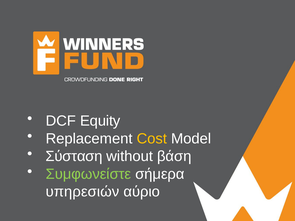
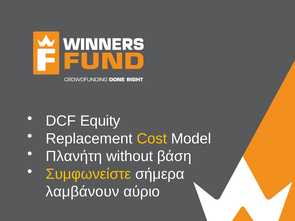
Σύσταση: Σύσταση -> Πλανήτη
Συμφωνείστε colour: light green -> yellow
υπηρεσιών: υπηρεσιών -> λαμβάνουν
